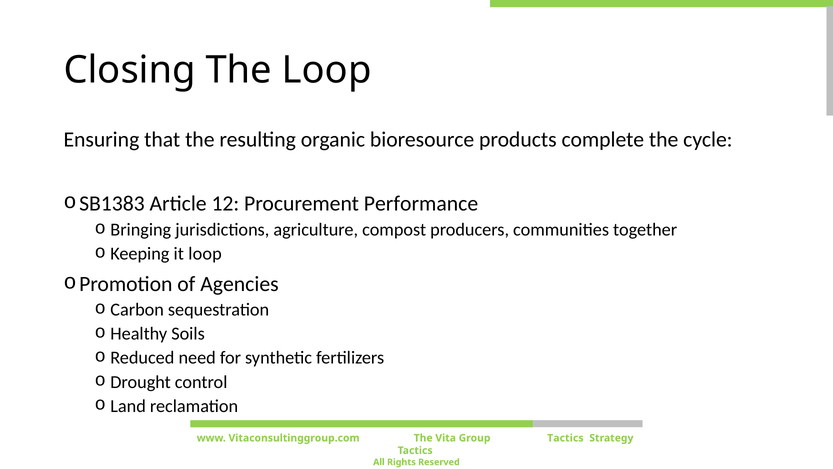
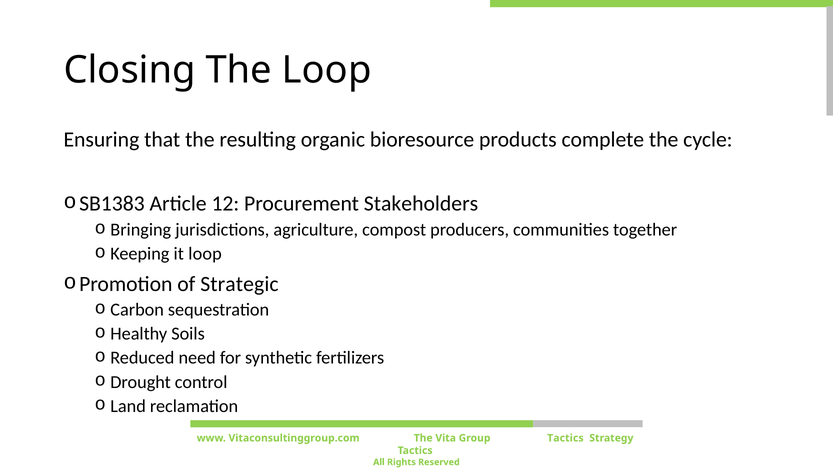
Performance: Performance -> Stakeholders
Agencies: Agencies -> Strategic
